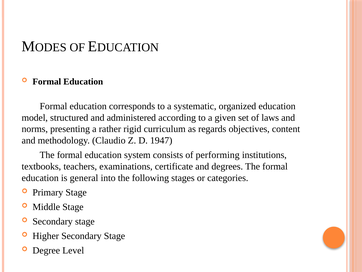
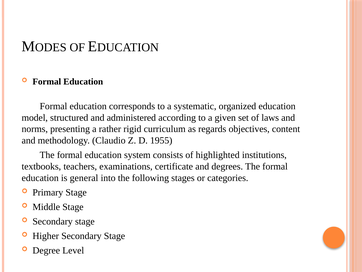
1947: 1947 -> 1955
performing: performing -> highlighted
